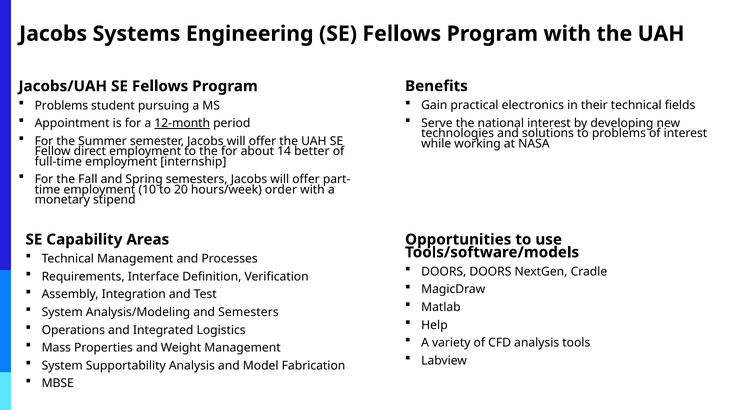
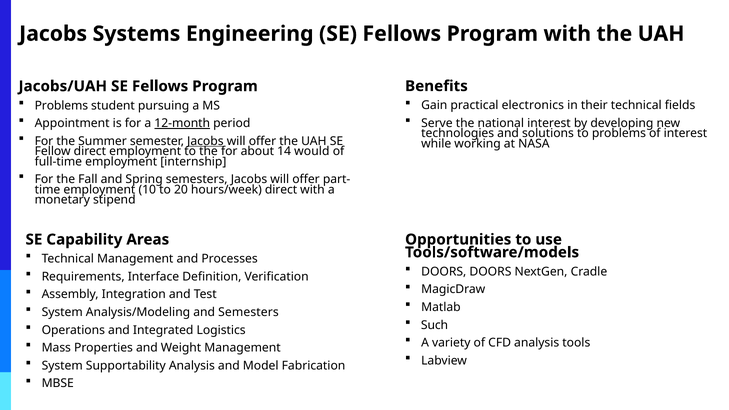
Jacobs at (205, 141) underline: none -> present
better: better -> would
hours/week order: order -> direct
Help: Help -> Such
